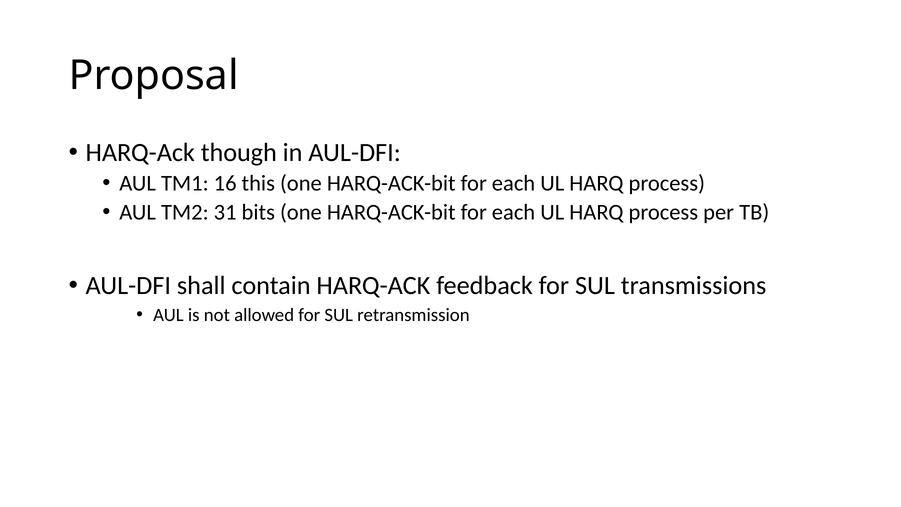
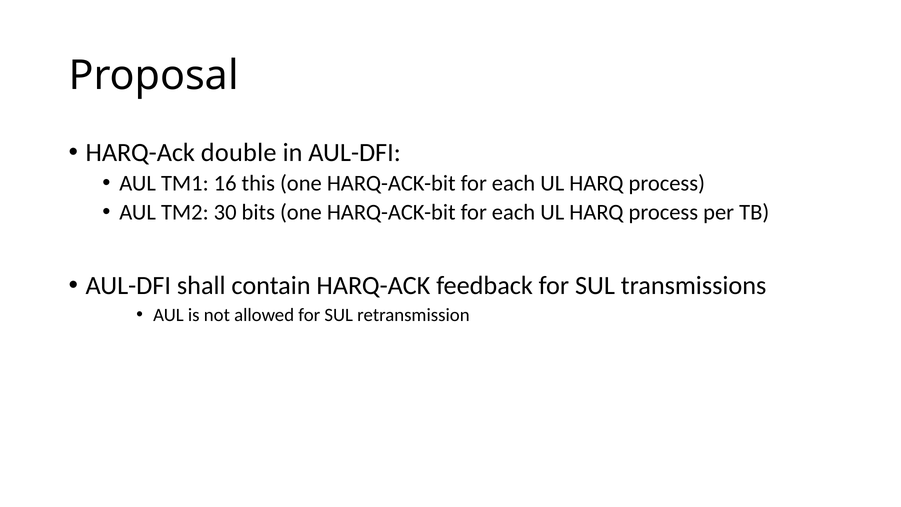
though: though -> double
31: 31 -> 30
